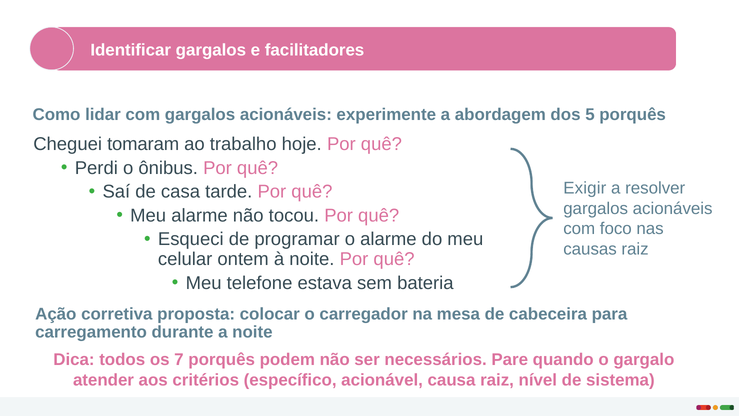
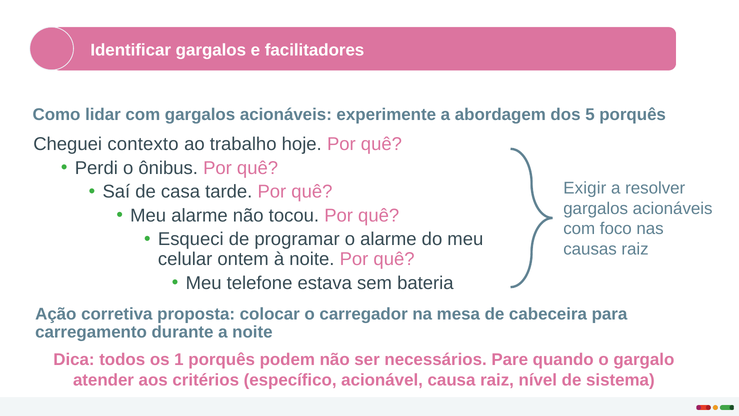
tomaram: tomaram -> contexto
7: 7 -> 1
